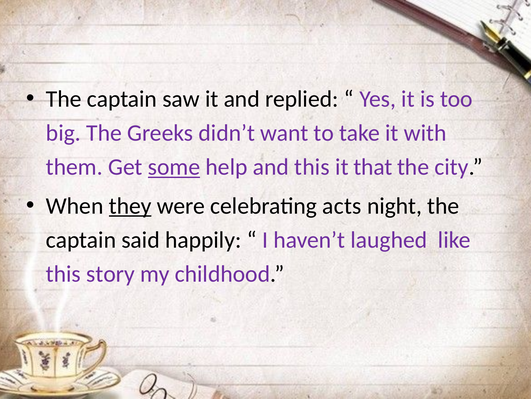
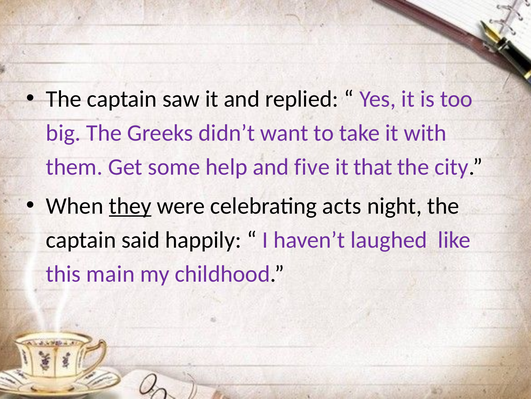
some underline: present -> none
and this: this -> five
story: story -> main
